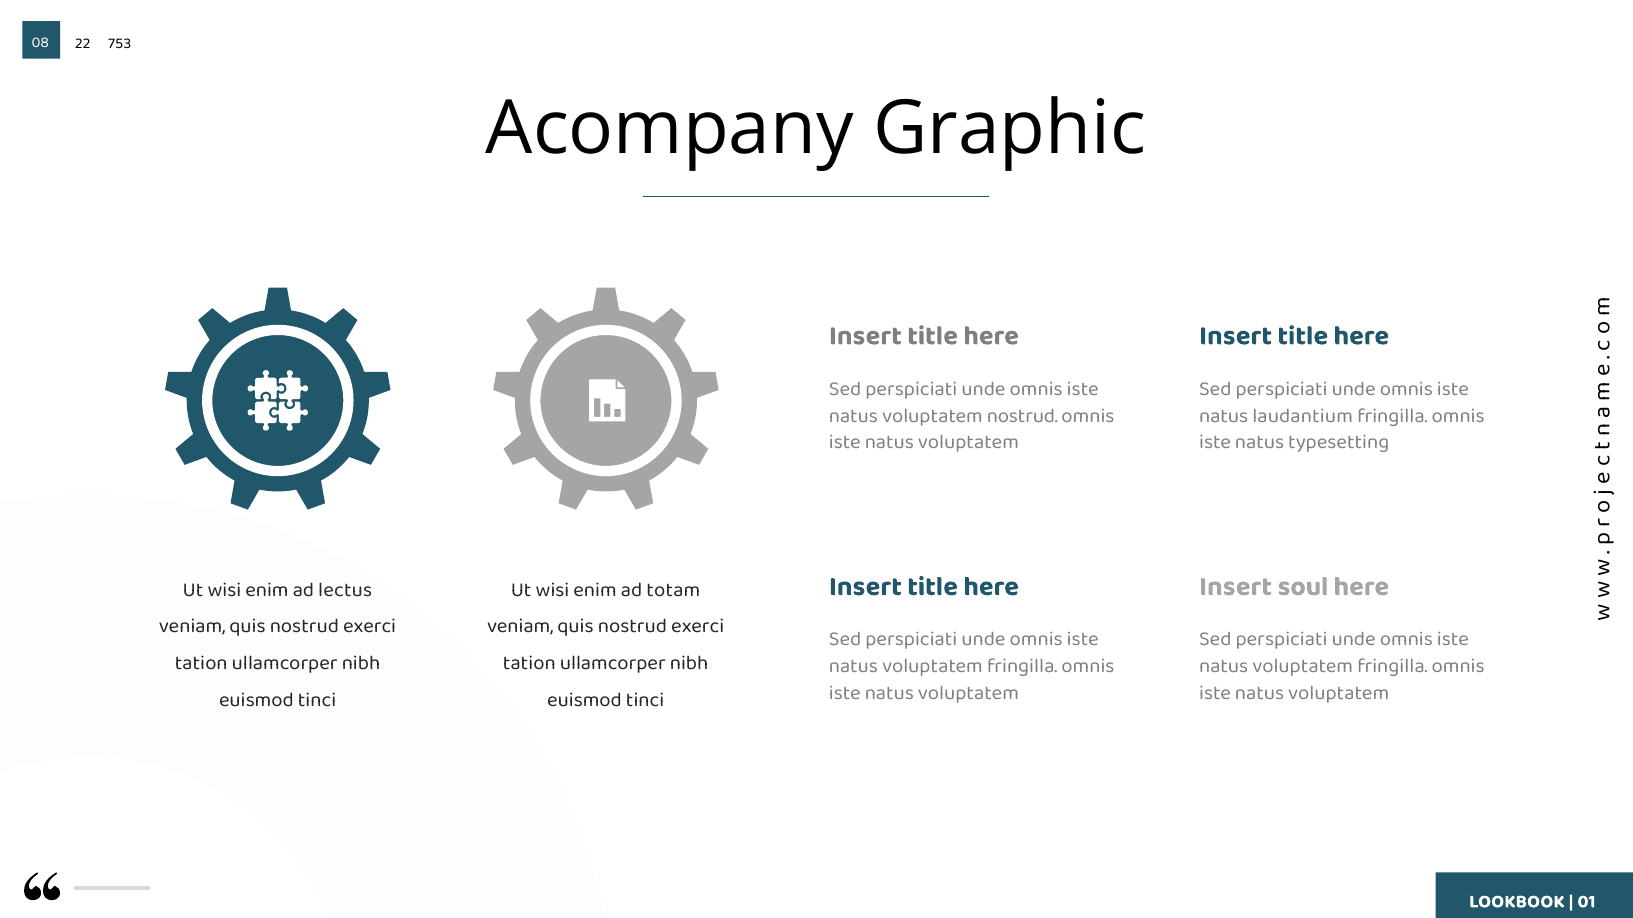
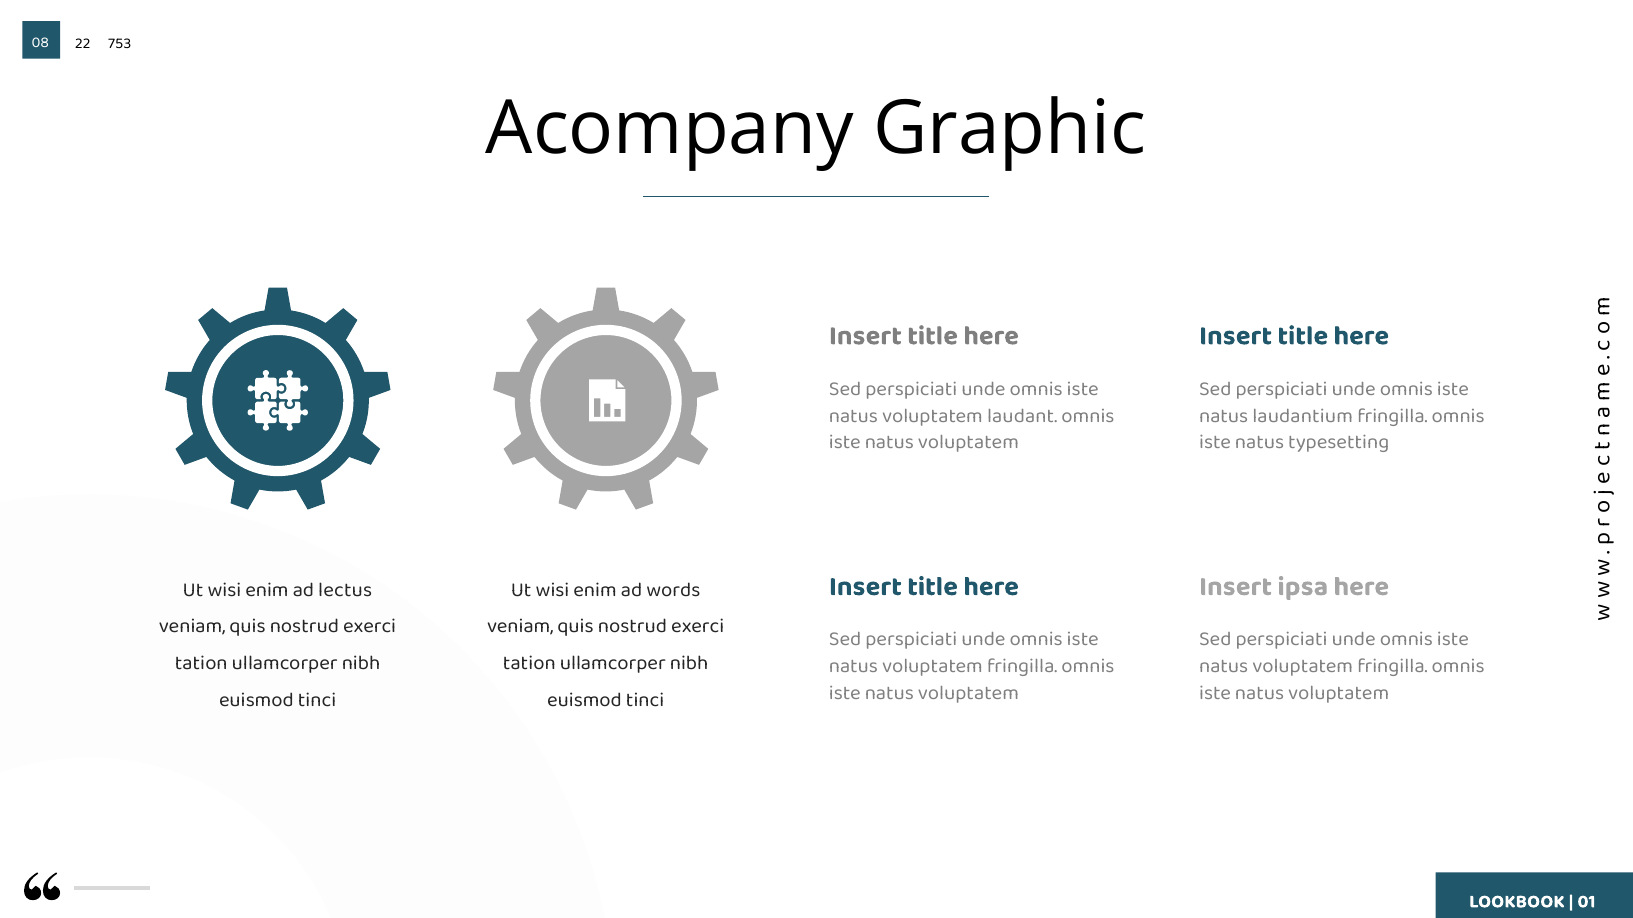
voluptatem nostrud: nostrud -> laudant
soul: soul -> ipsa
totam: totam -> words
